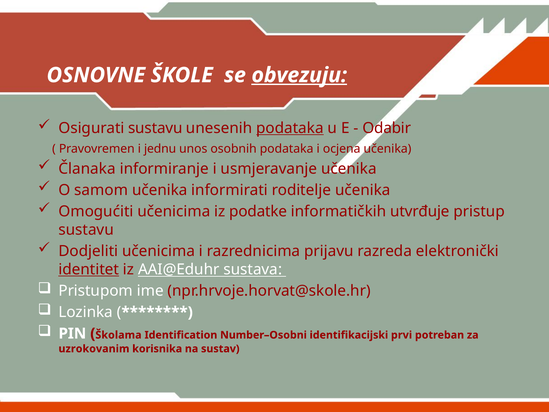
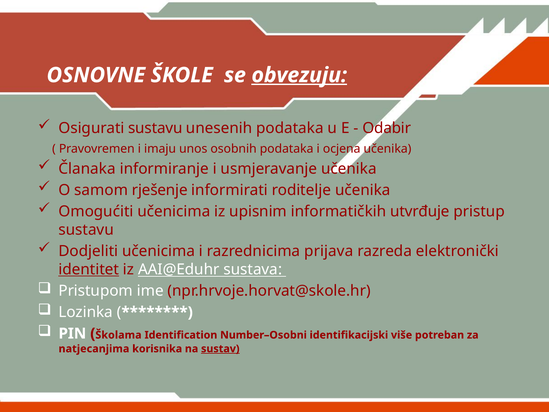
podataka at (290, 128) underline: present -> none
jednu: jednu -> imaju
samom učenika: učenika -> rješenje
podatke: podatke -> upisnim
prijavu: prijavu -> prijava
prvi: prvi -> više
uzrokovanim: uzrokovanim -> natjecanjima
sustav underline: none -> present
